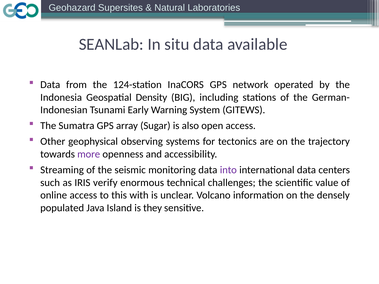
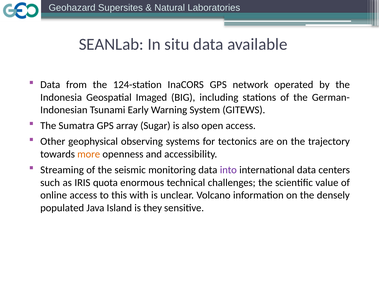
Density: Density -> Imaged
more colour: purple -> orange
verify: verify -> quota
